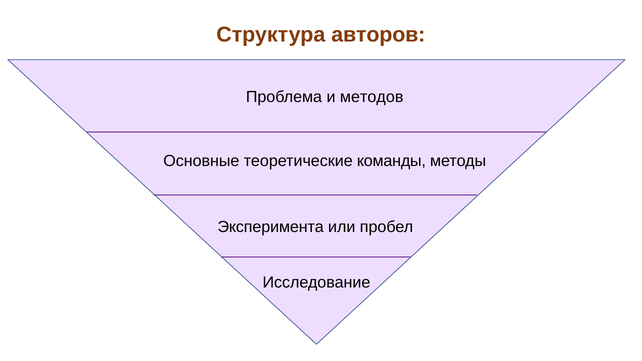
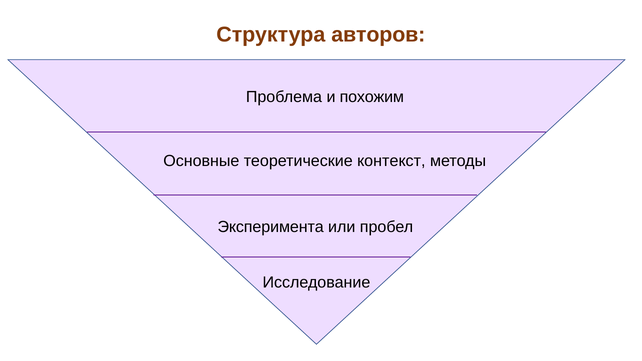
методов: методов -> похожим
команды: команды -> контекст
